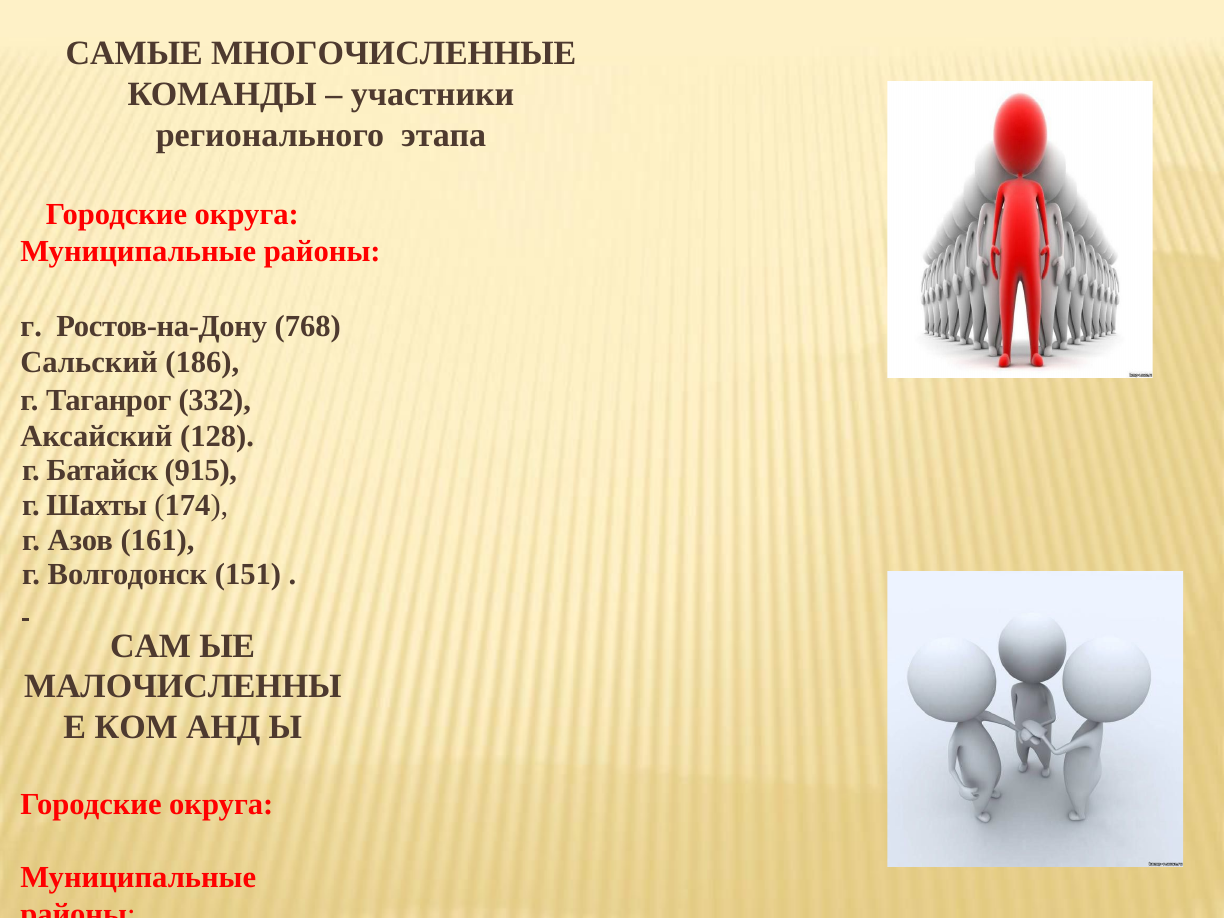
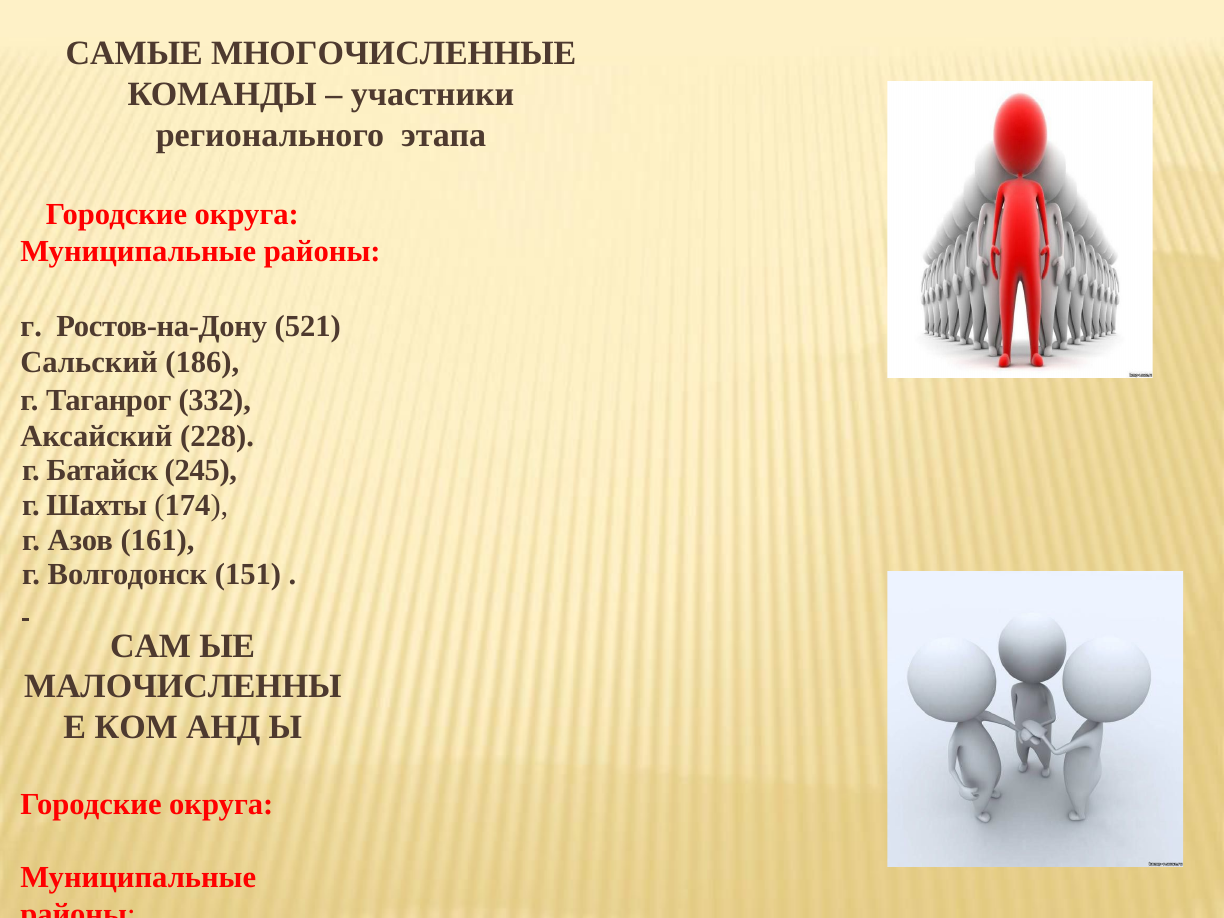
768: 768 -> 521
128: 128 -> 228
915: 915 -> 245
